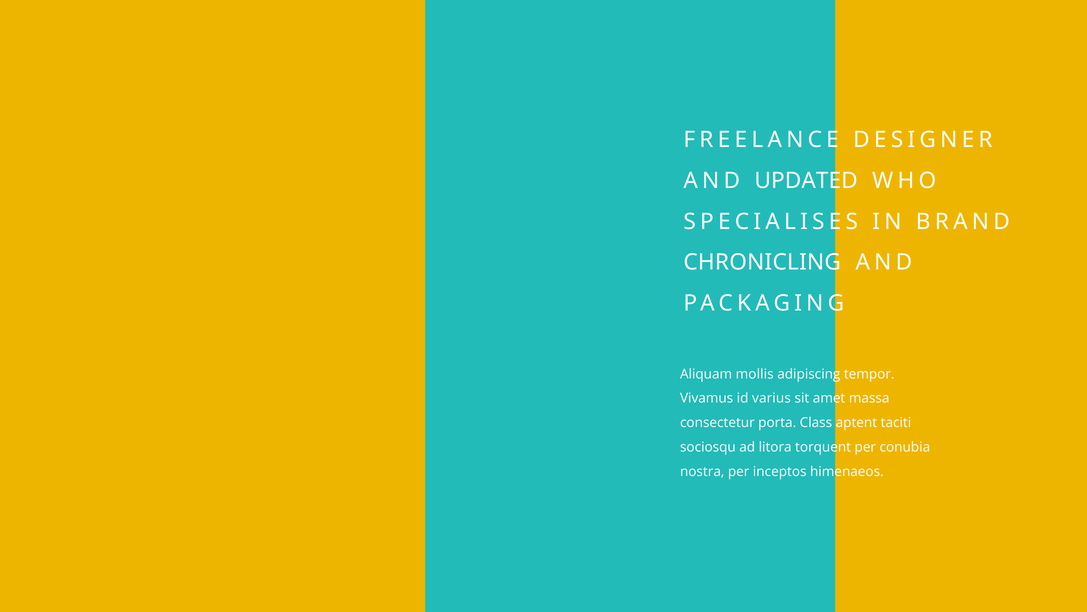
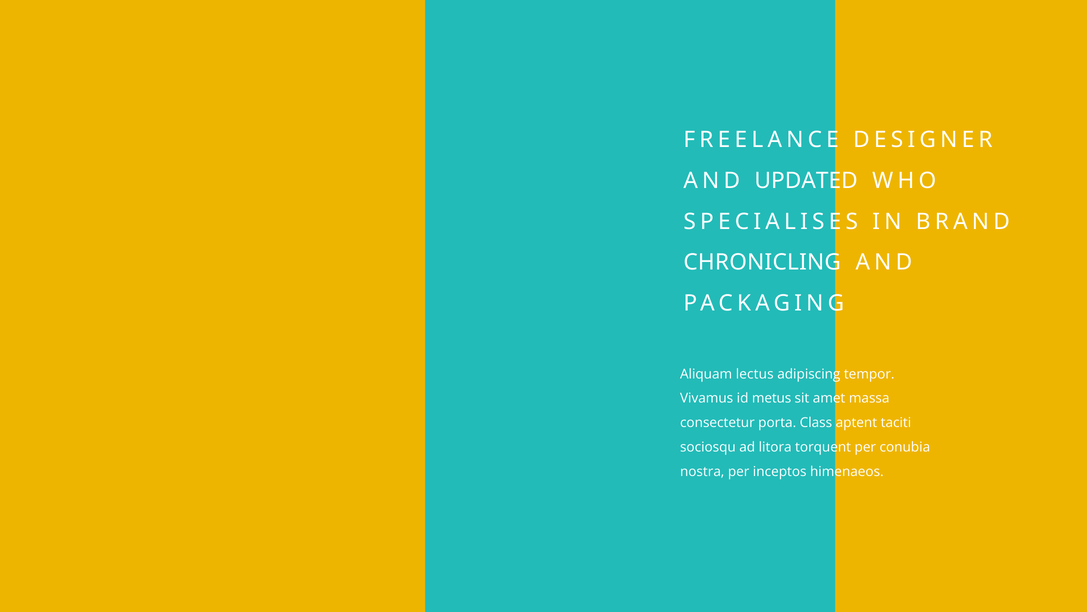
mollis: mollis -> lectus
varius: varius -> metus
